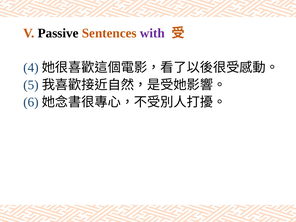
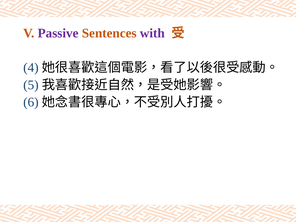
Passive colour: black -> purple
